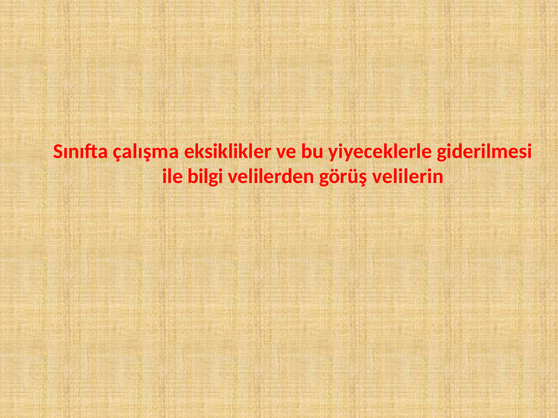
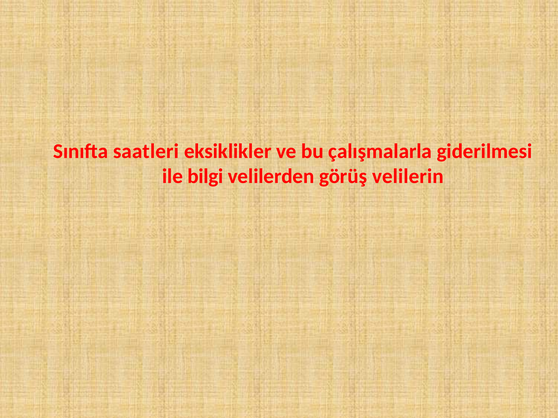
çalışma: çalışma -> saatleri
yiyeceklerle: yiyeceklerle -> çalışmalarla
